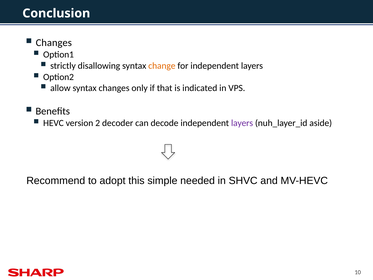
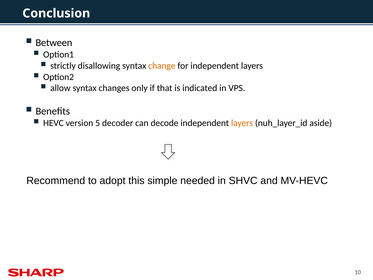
Changes at (54, 43): Changes -> Between
2: 2 -> 5
layers at (242, 123) colour: purple -> orange
